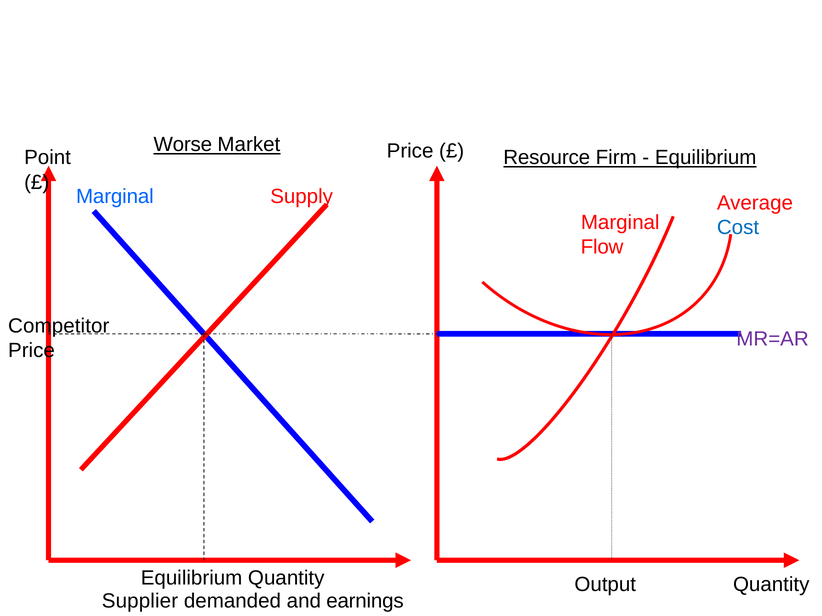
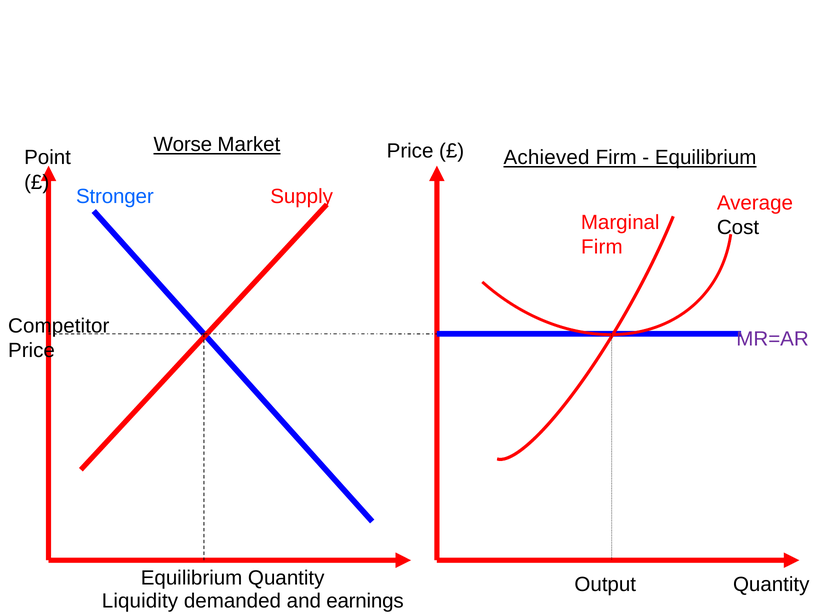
Resource: Resource -> Achieved
Marginal at (115, 197): Marginal -> Stronger
Cost colour: blue -> black
Flow at (602, 247): Flow -> Firm
Supplier: Supplier -> Liquidity
